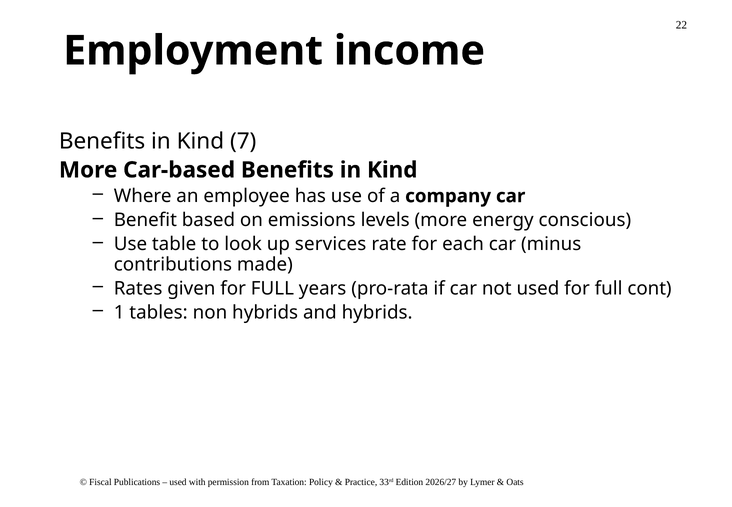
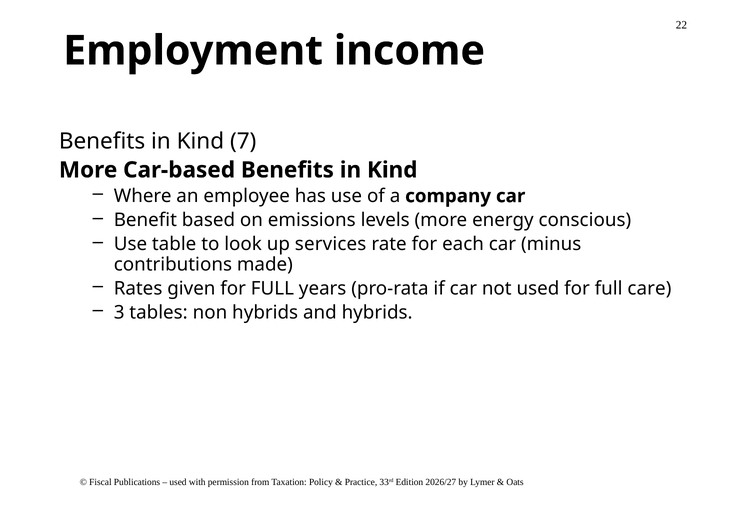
cont: cont -> care
1: 1 -> 3
